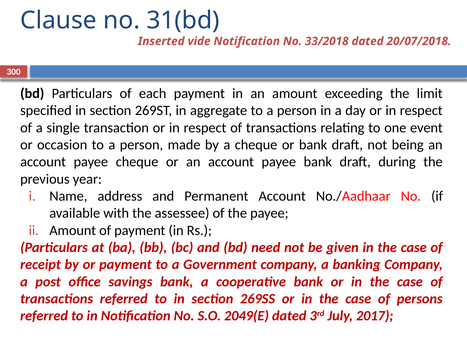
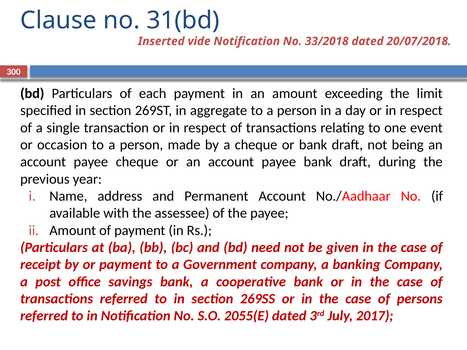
2049(E: 2049(E -> 2055(E
